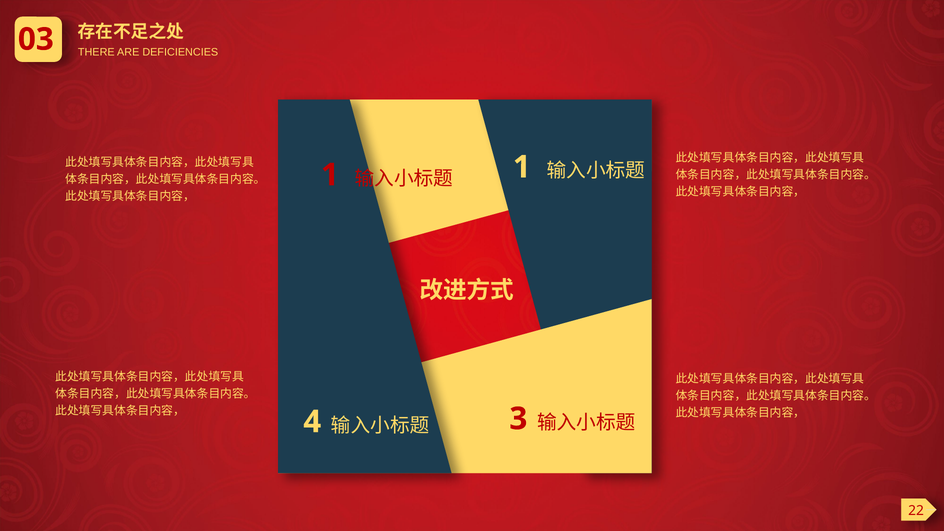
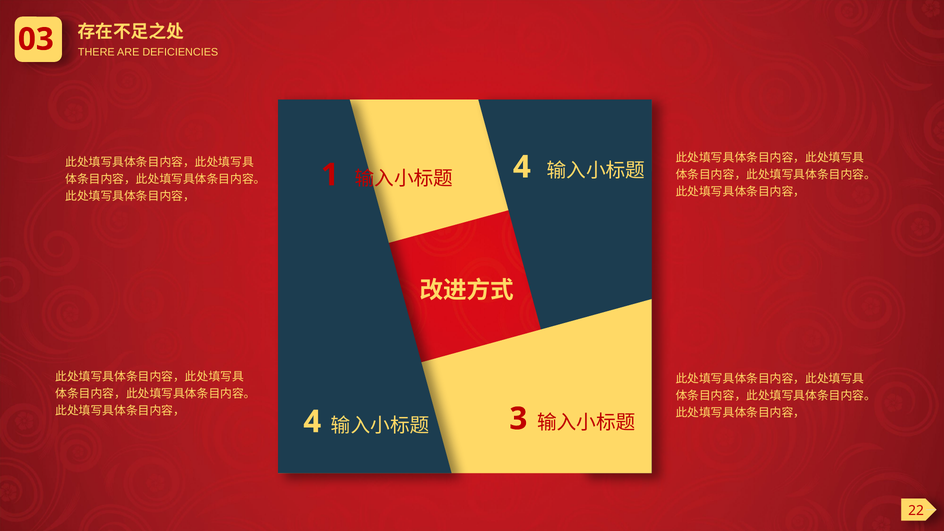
1 at (522, 167): 1 -> 4
